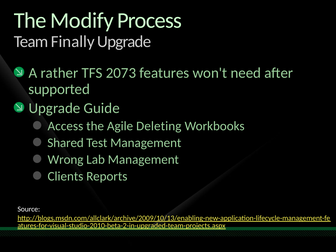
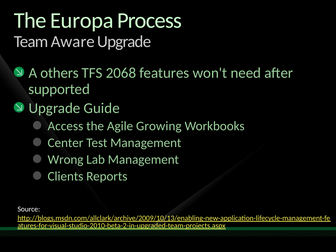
Modify: Modify -> Europa
Finally: Finally -> Aware
rather: rather -> others
2073: 2073 -> 2068
Deleting: Deleting -> Growing
Shared: Shared -> Center
